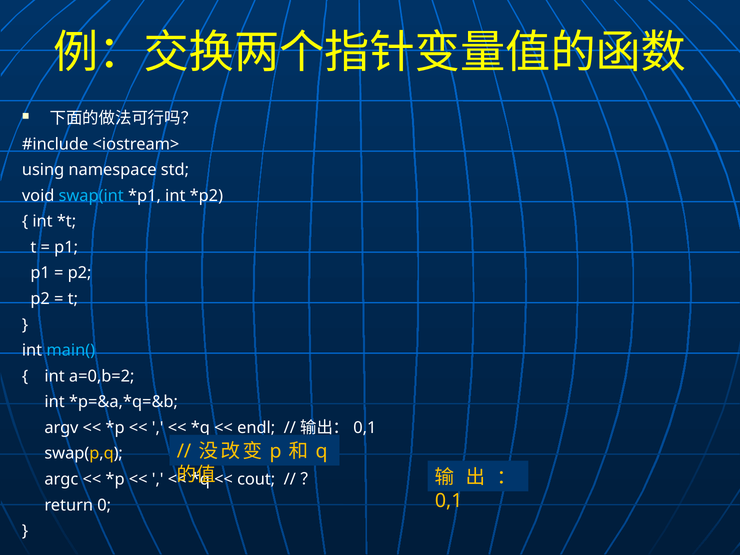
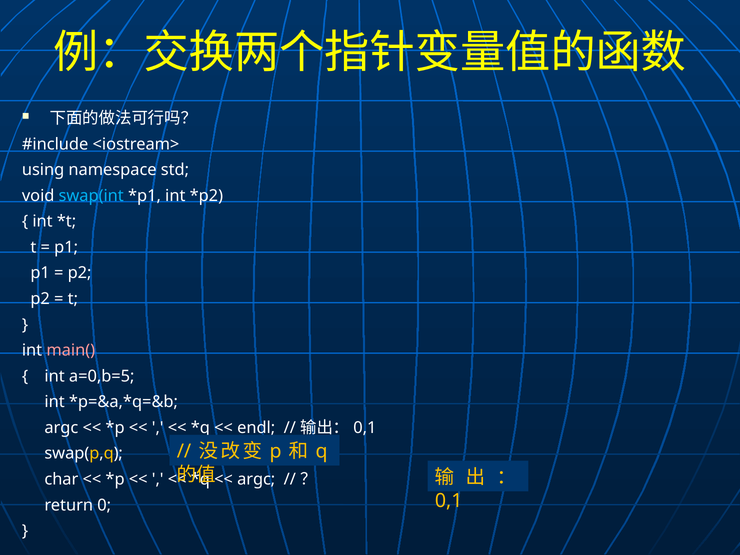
main( colour: light blue -> pink
a=0,b=2: a=0,b=2 -> a=0,b=5
argv at (61, 428): argv -> argc
argc: argc -> char
cout at (256, 479): cout -> argc
